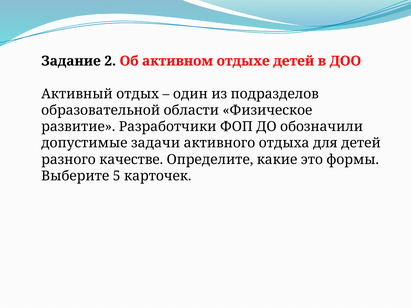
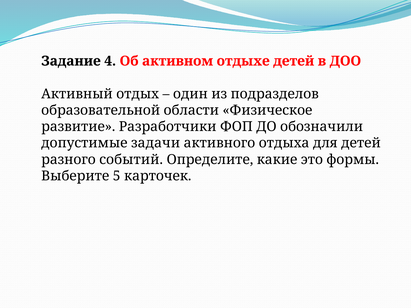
2: 2 -> 4
качестве: качестве -> событий
